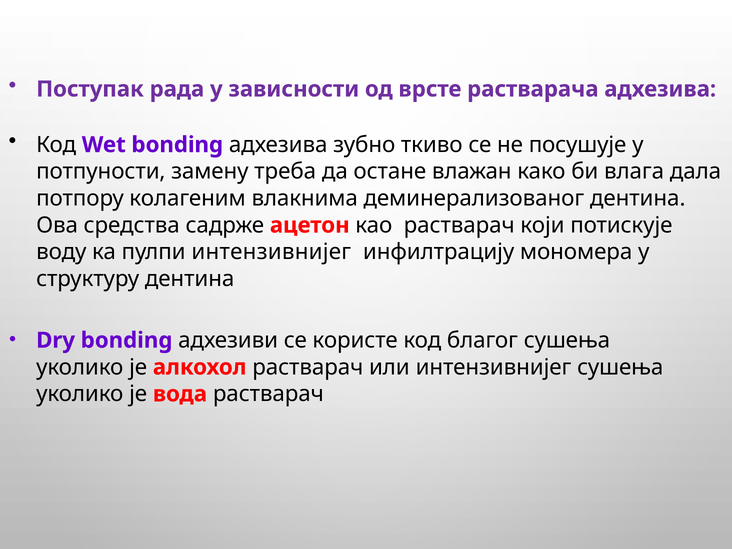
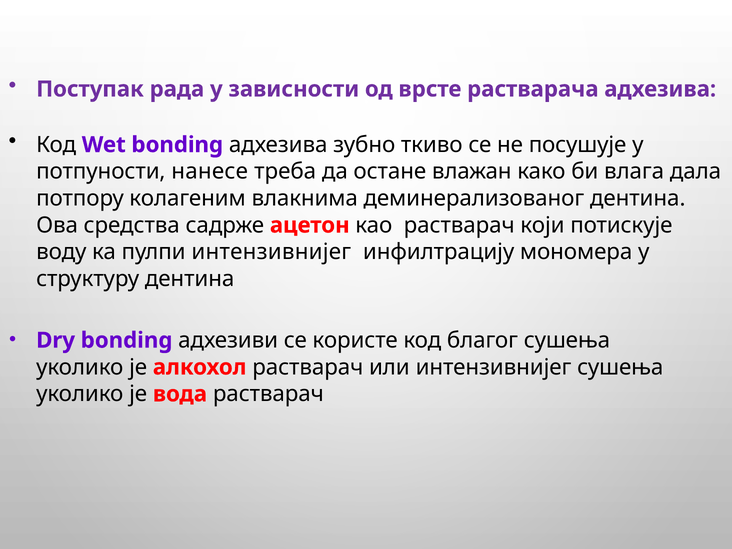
замену: замену -> нанесе
